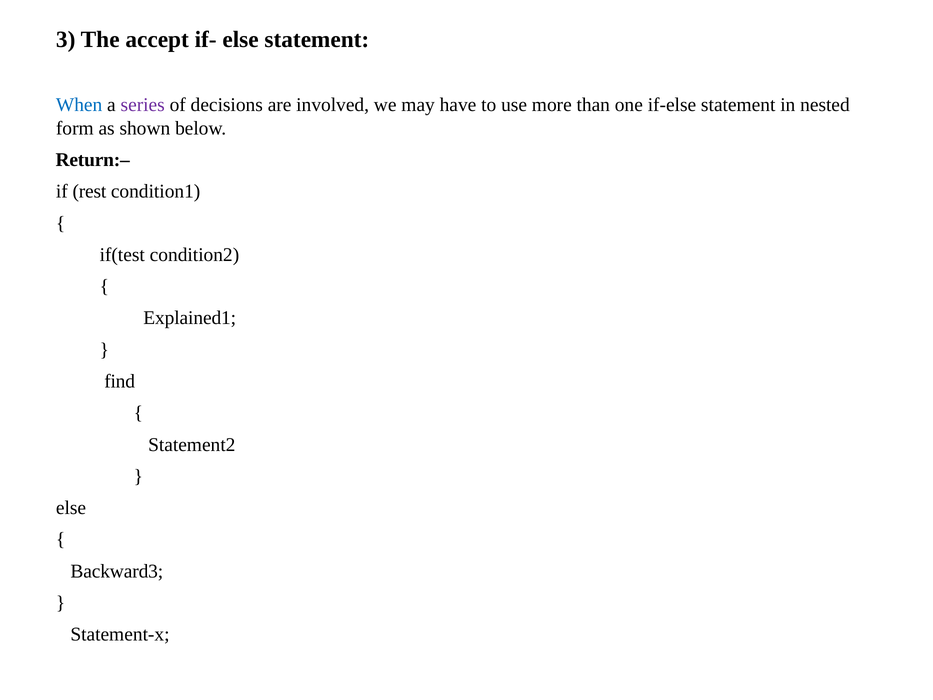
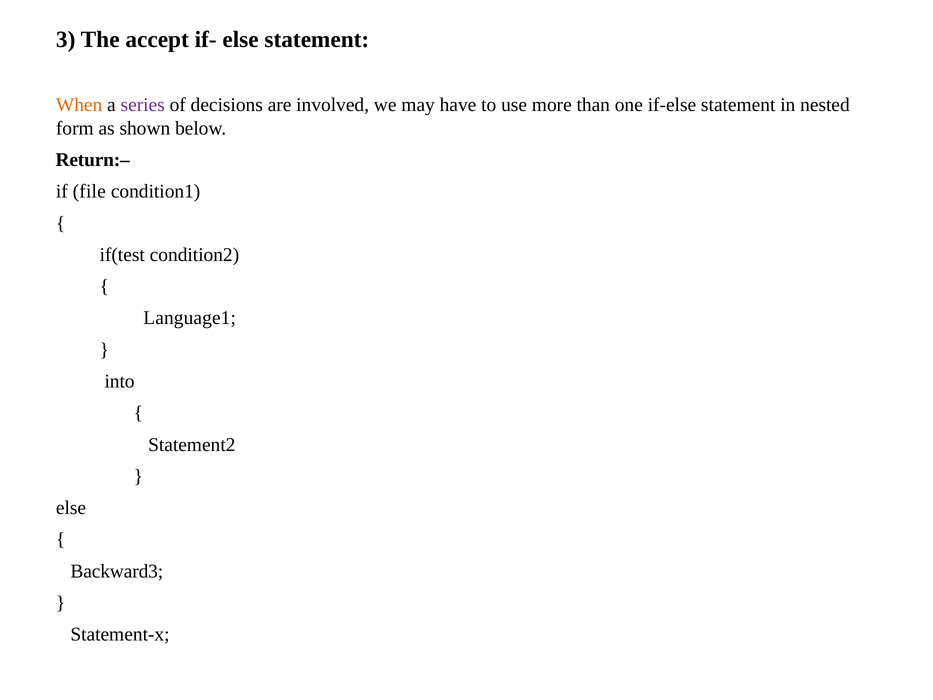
When colour: blue -> orange
rest: rest -> file
Explained1: Explained1 -> Language1
find: find -> into
